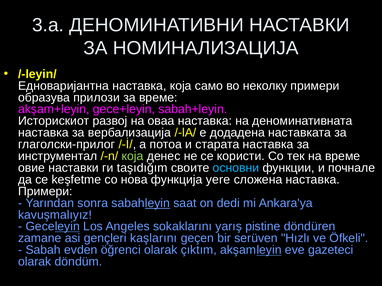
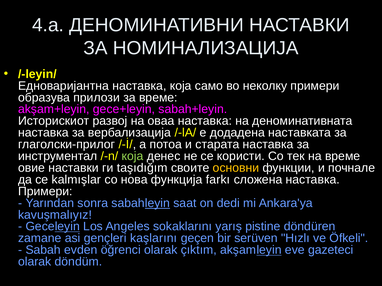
3.a: 3.a -> 4.a
основни colour: light blue -> yellow
keşfetme: keşfetme -> kalmışlar
yere: yere -> farkı
